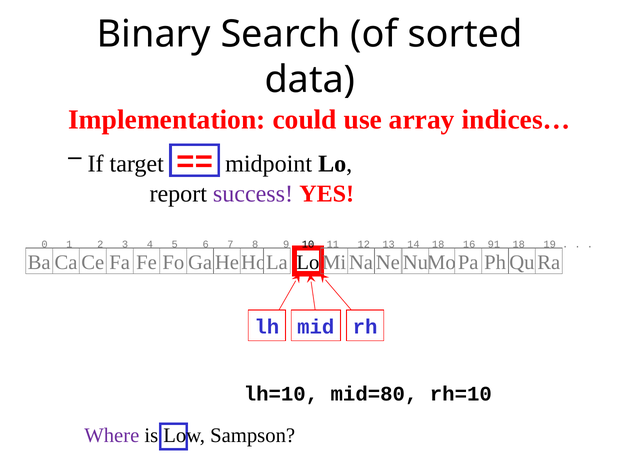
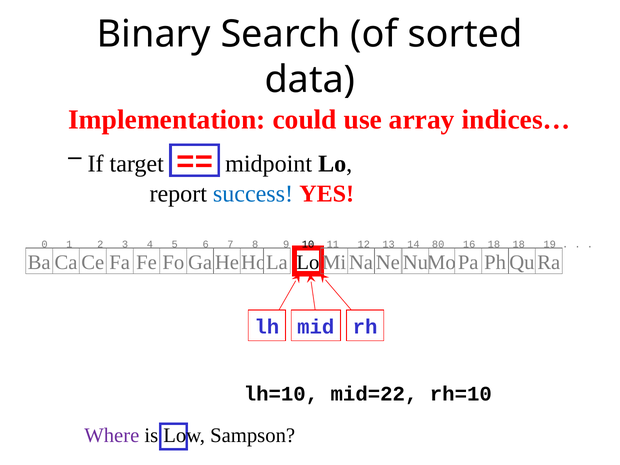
success colour: purple -> blue
18 at (438, 244): 18 -> 80
16 91: 91 -> 18
mid=80: mid=80 -> mid=22
